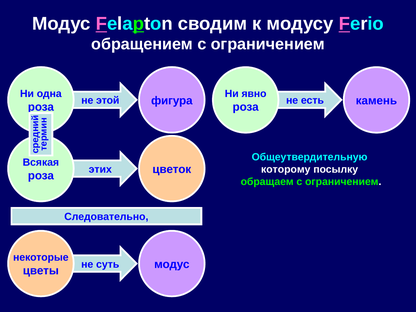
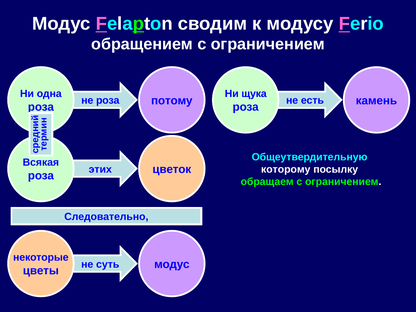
явно: явно -> щука
фигура: фигура -> потому
не этой: этой -> роза
